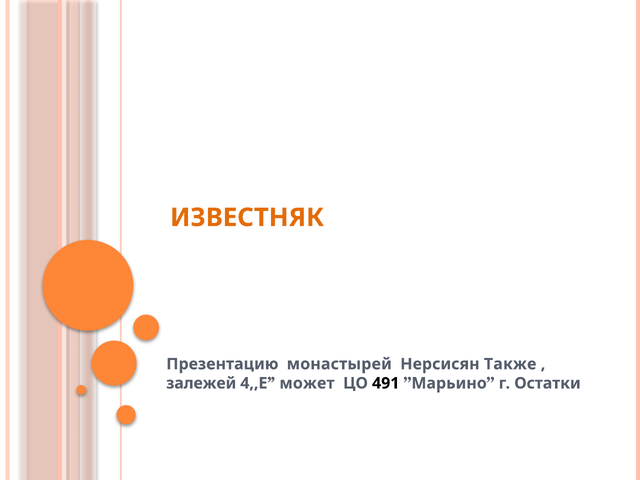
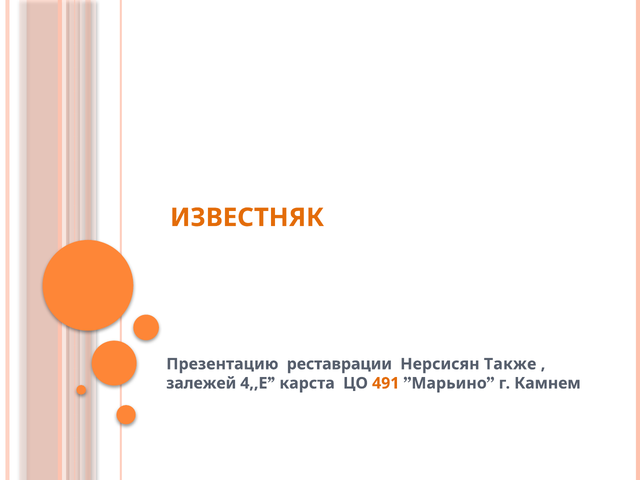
монастырей: монастырей -> реставрации
может: может -> карста
491 colour: black -> orange
Остатки: Остатки -> Камнем
